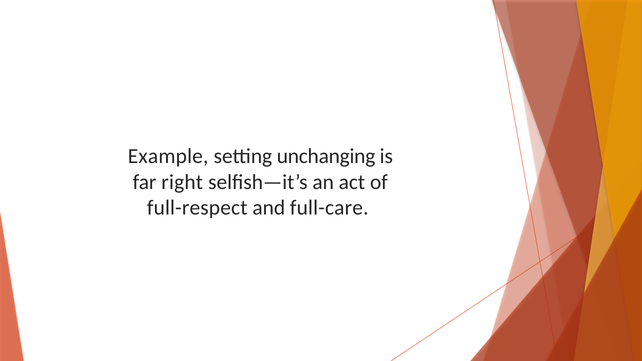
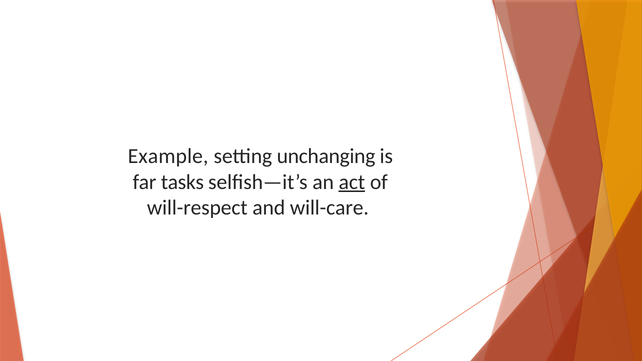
right: right -> tasks
act underline: none -> present
full-respect: full-respect -> will-respect
full-care: full-care -> will-care
